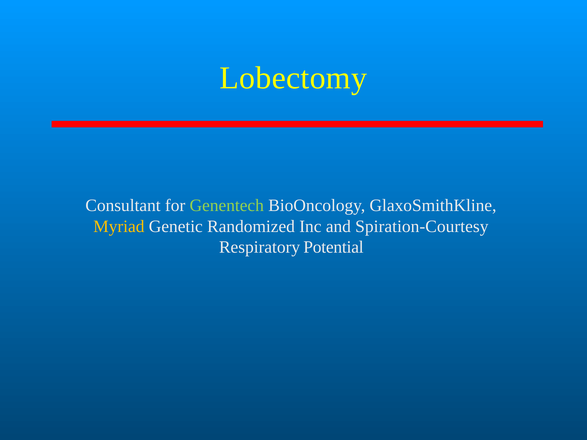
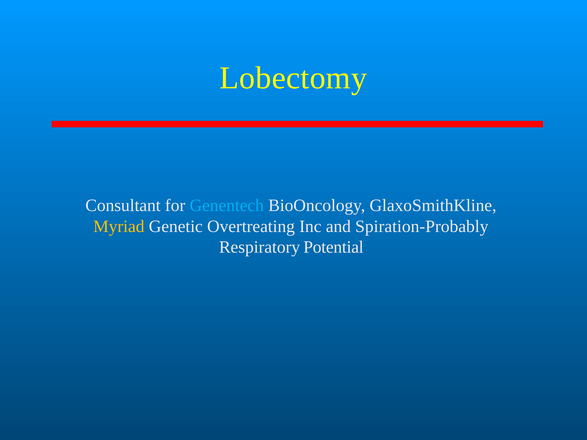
Genentech colour: light green -> light blue
Randomized: Randomized -> Overtreating
Spiration-Courtesy: Spiration-Courtesy -> Spiration-Probably
